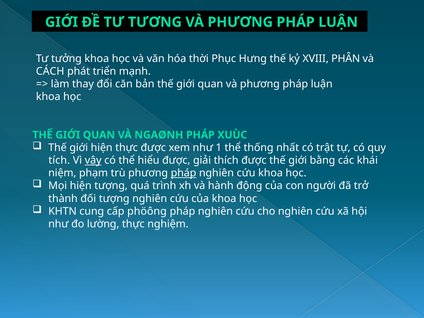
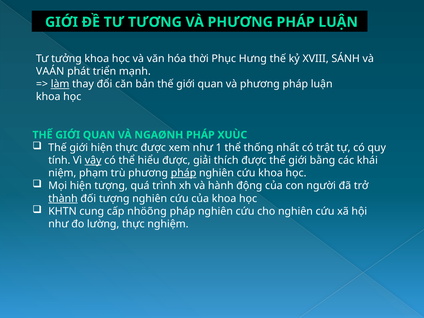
PHÂN: PHÂN -> SÁNH
CÁCH: CÁCH -> VAÁN
làm underline: none -> present
tích: tích -> tính
thành underline: none -> present
phöông: phöông -> nhöõng
